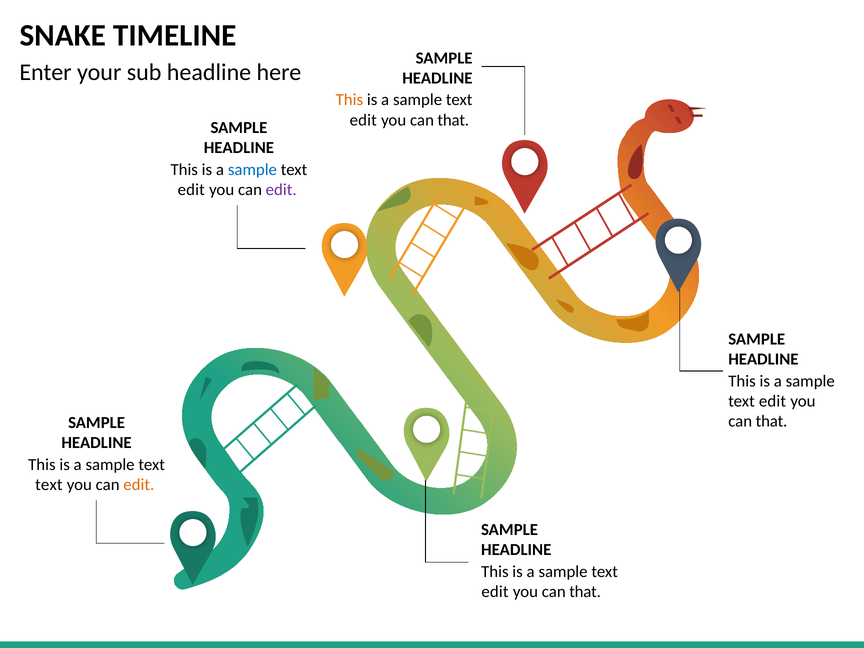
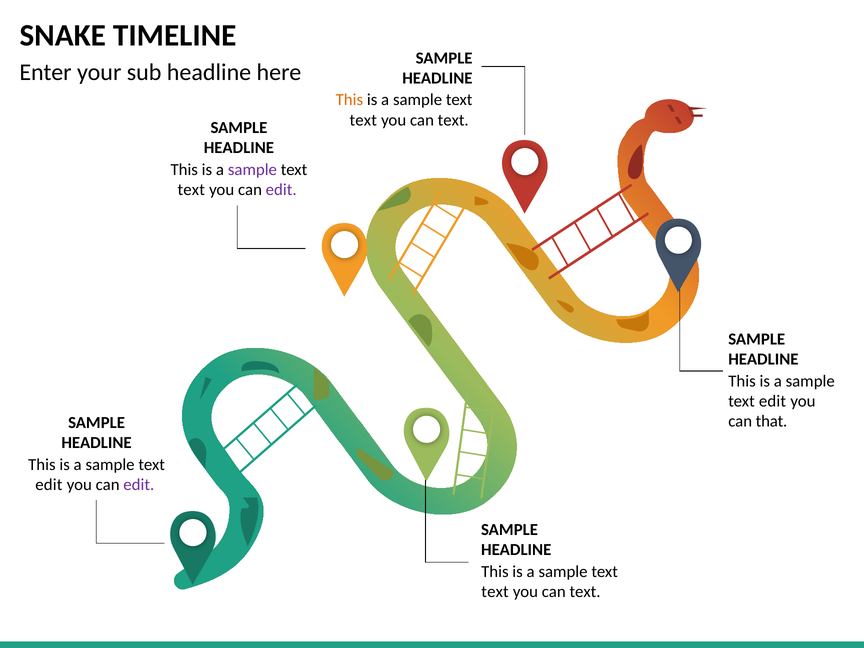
edit at (363, 120): edit -> text
that at (453, 120): that -> text
sample at (252, 170) colour: blue -> purple
edit at (191, 190): edit -> text
text at (49, 485): text -> edit
edit at (139, 485) colour: orange -> purple
edit at (495, 592): edit -> text
that at (585, 592): that -> text
